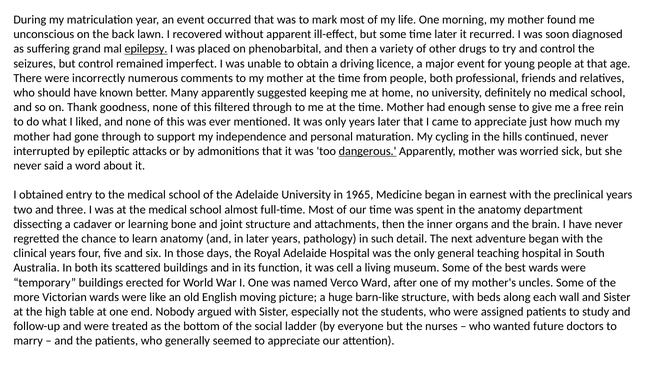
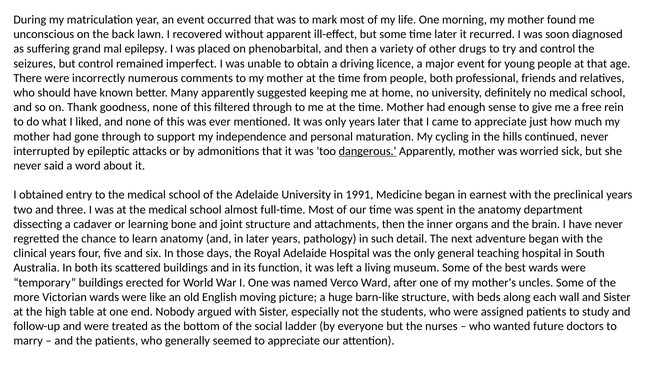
epilepsy underline: present -> none
1965: 1965 -> 1991
cell: cell -> left
